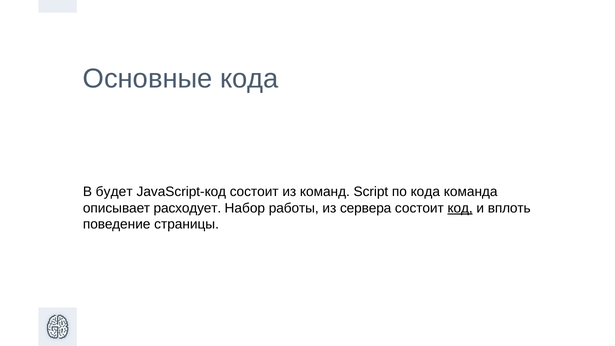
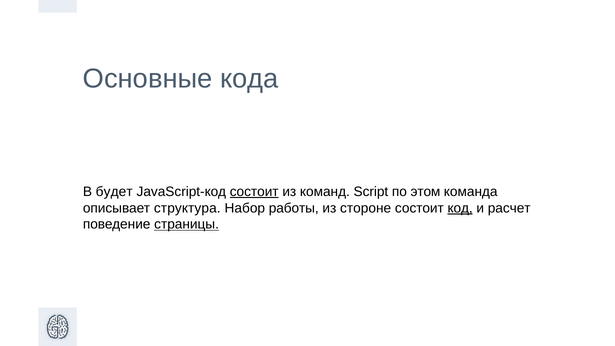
состоит at (254, 192) underline: none -> present
по кода: кода -> этом
расходует: расходует -> структура
сервера: сервера -> стороне
вплоть: вплоть -> расчет
страницы underline: none -> present
